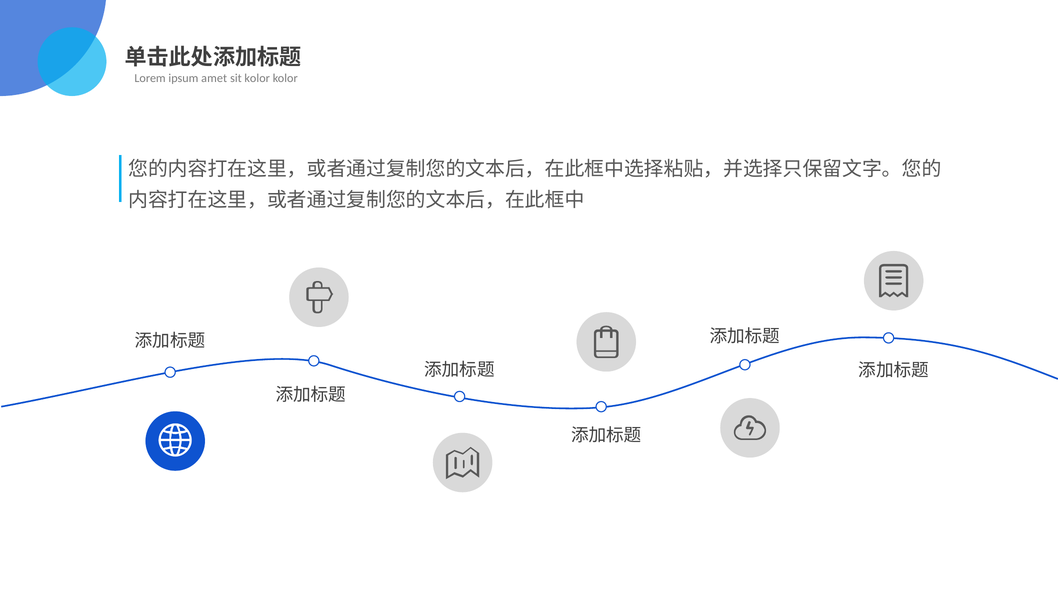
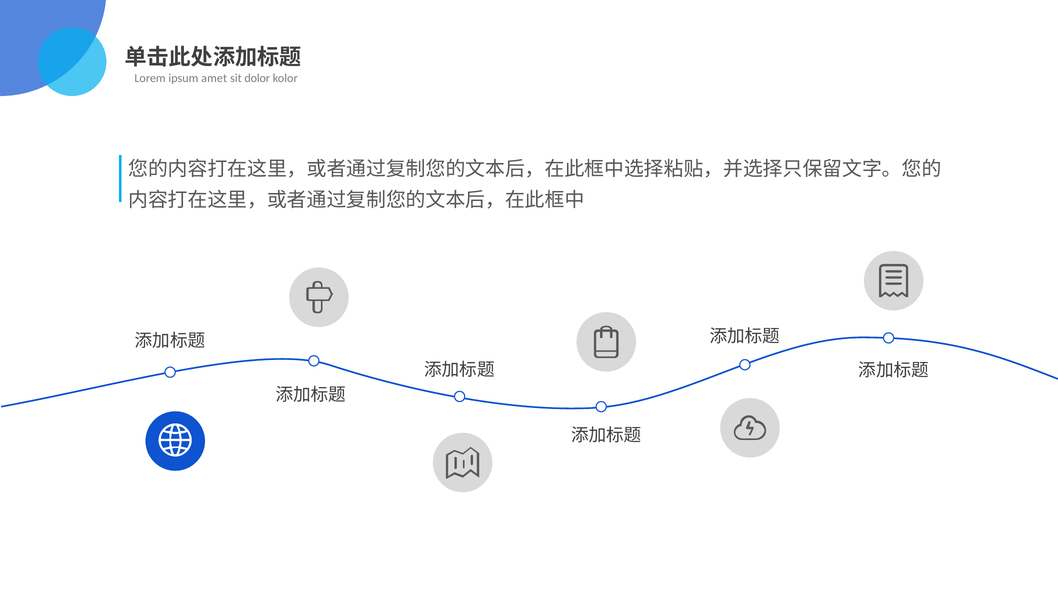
sit kolor: kolor -> dolor
